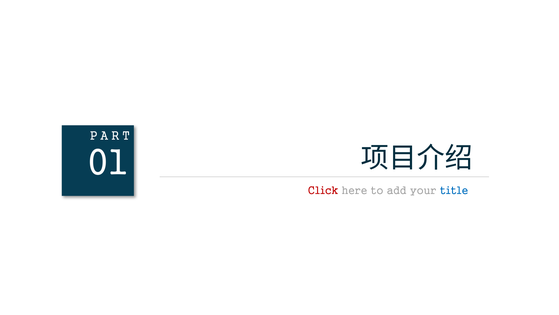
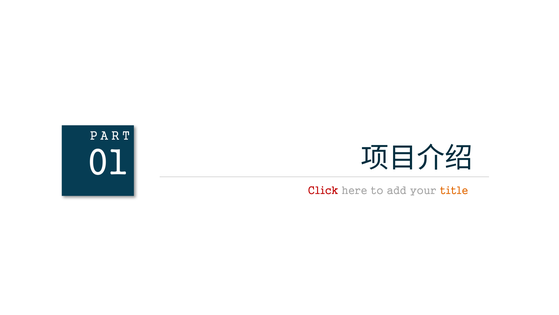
title colour: blue -> orange
